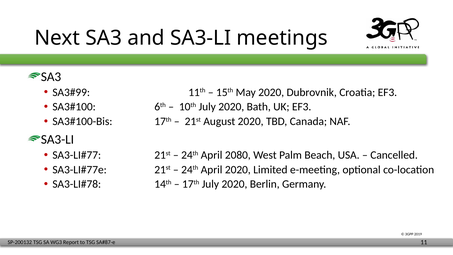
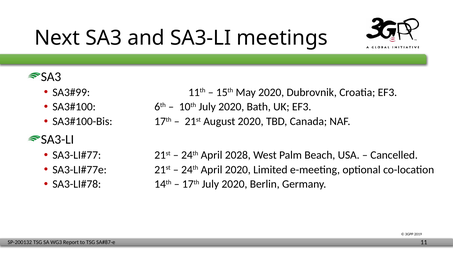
2080: 2080 -> 2028
